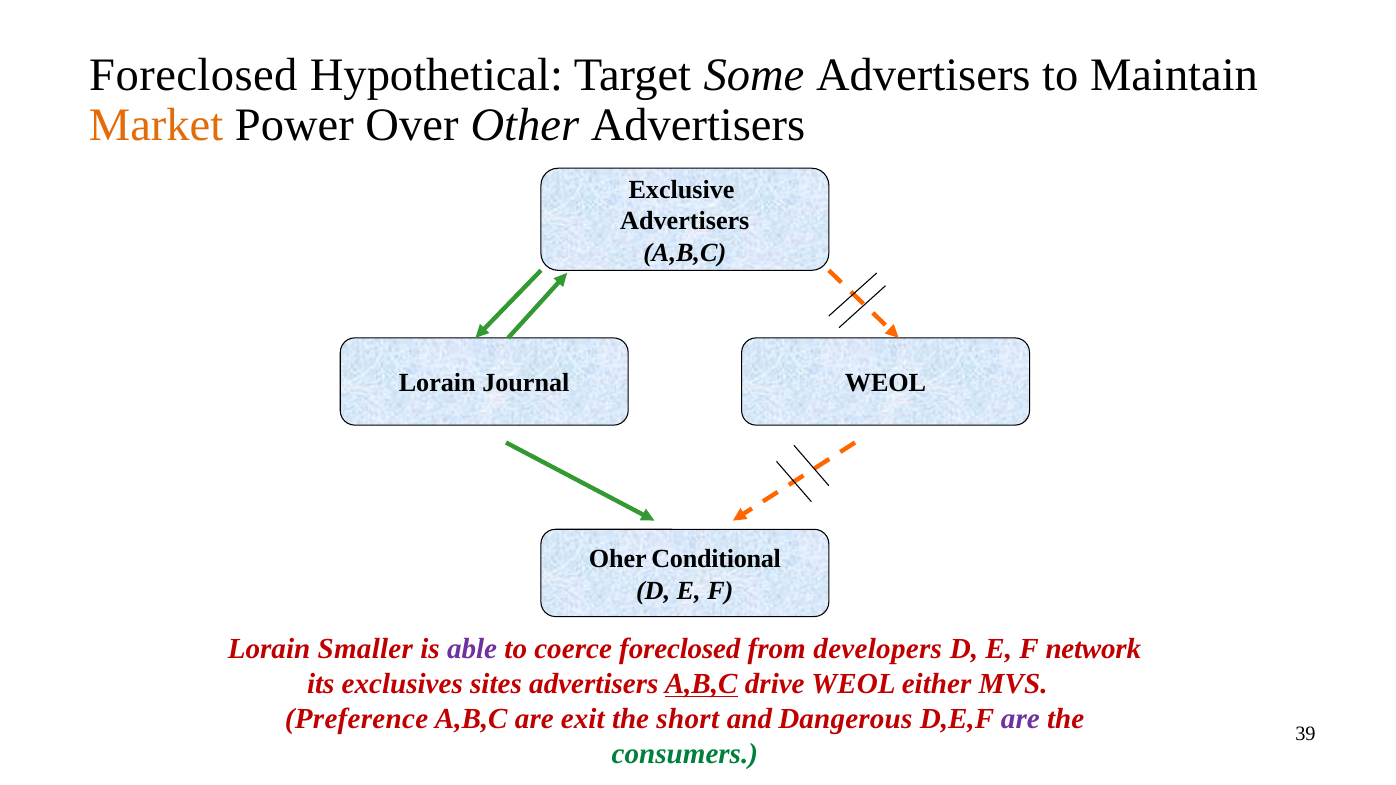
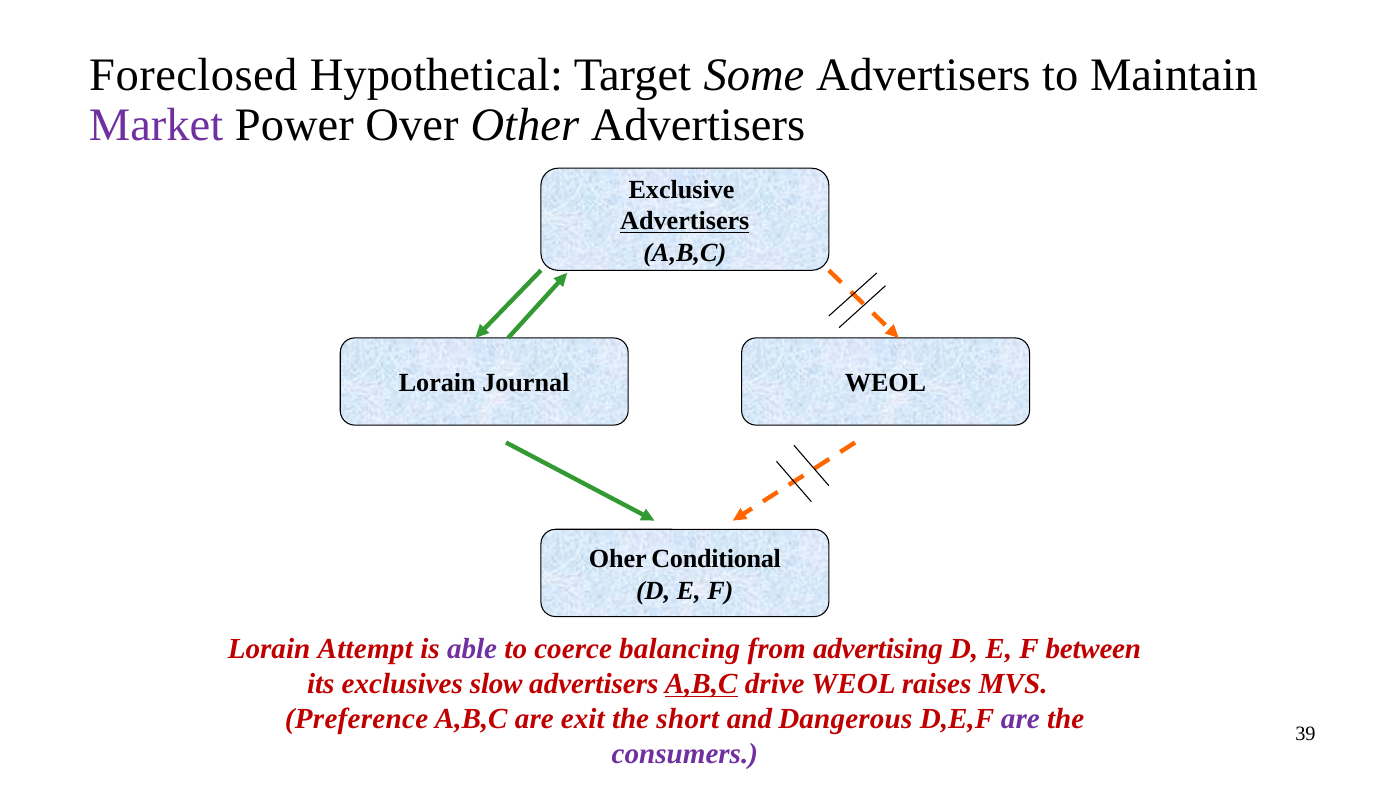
Market colour: orange -> purple
Advertisers at (685, 221) underline: none -> present
Smaller: Smaller -> Attempt
coerce foreclosed: foreclosed -> balancing
developers: developers -> advertising
network: network -> between
sites: sites -> slow
either: either -> raises
consumers colour: green -> purple
